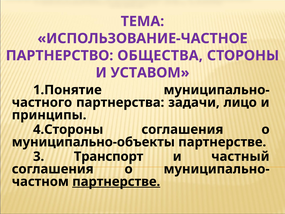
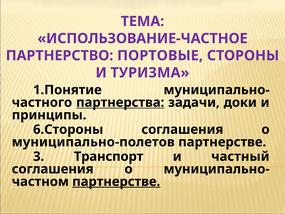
ОБЩЕСТВА: ОБЩЕСТВА -> ПОРТОВЫЕ
УСТАВОМ: УСТАВОМ -> ТУРИЗМА
партнерства underline: none -> present
лицо: лицо -> доки
4.Стороны: 4.Стороны -> 6.Стороны
муниципально-объекты: муниципально-объекты -> муниципально-полетов
